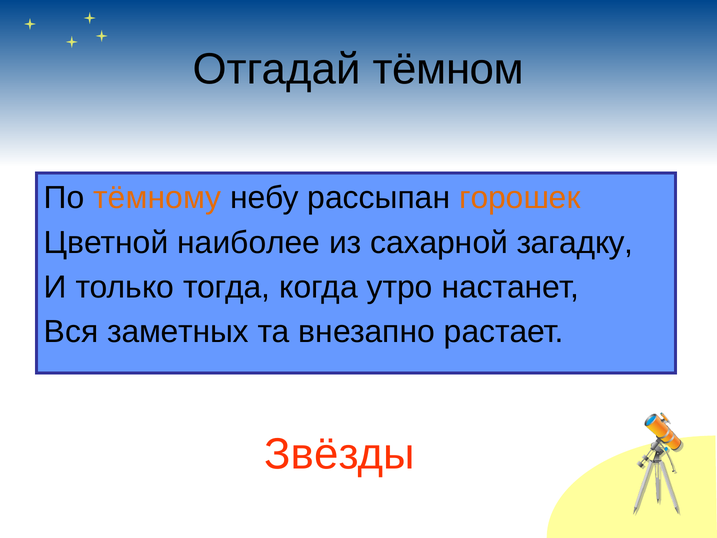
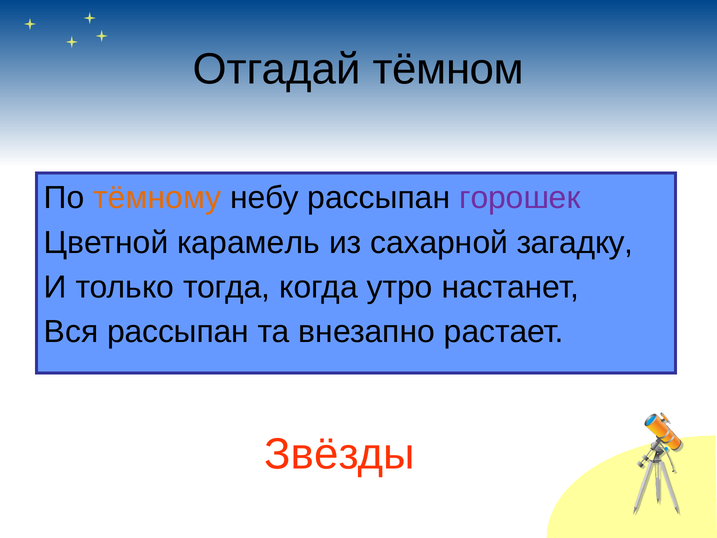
горошек colour: orange -> purple
наиболее: наиболее -> карамель
Вся заметных: заметных -> рассыпан
